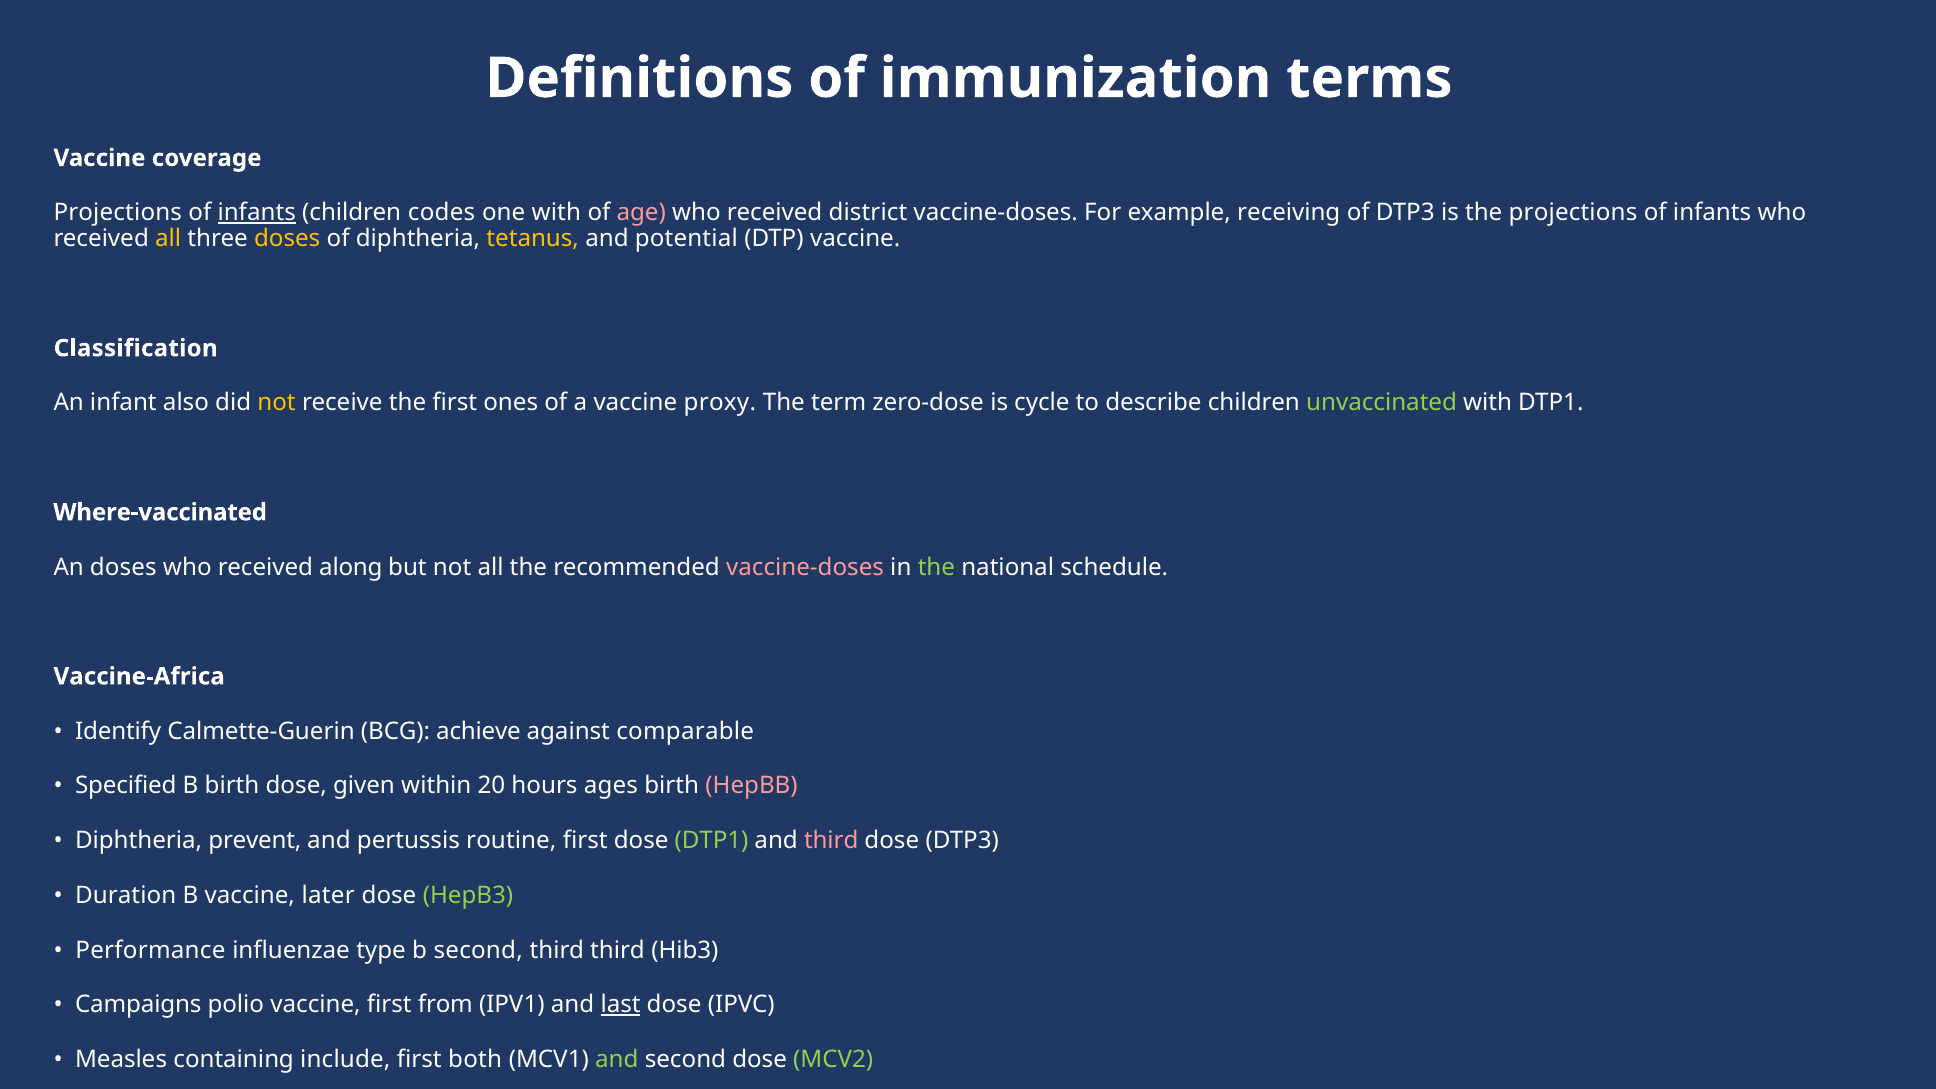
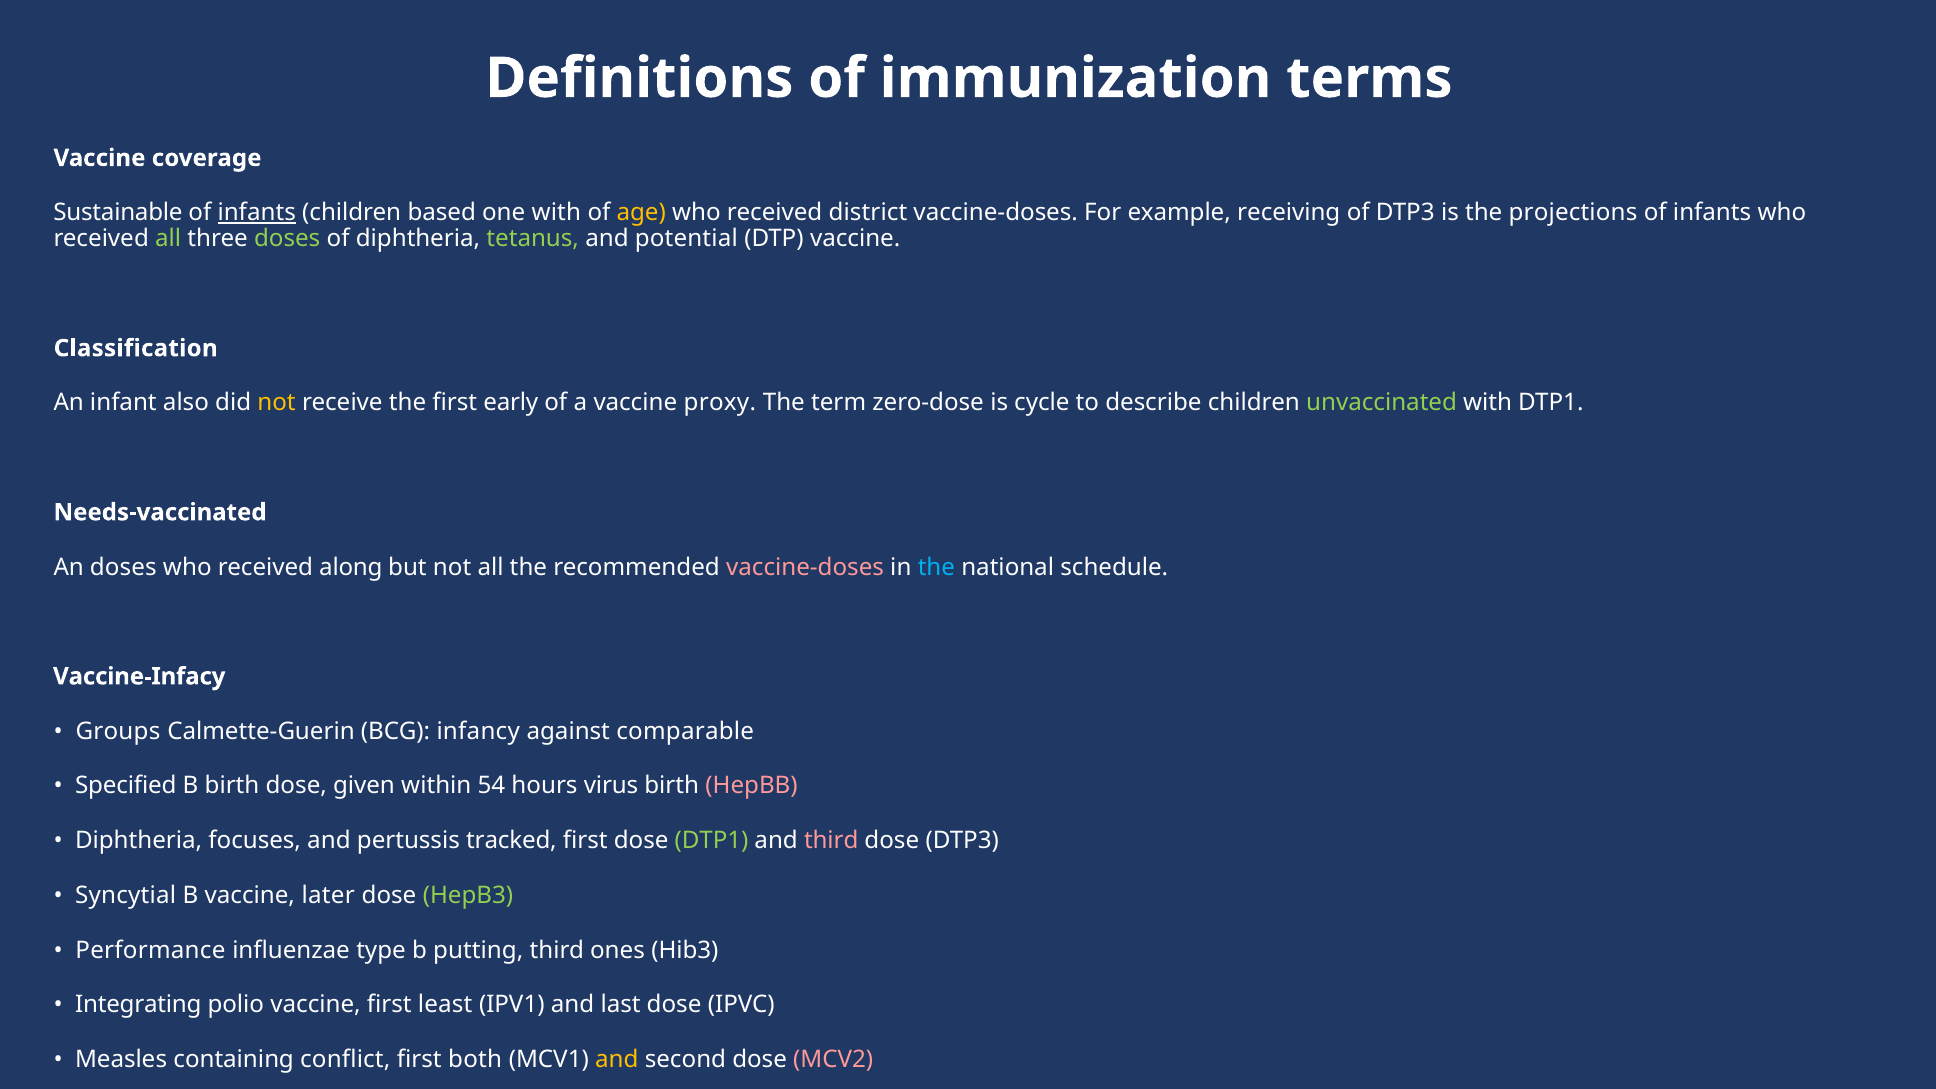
Projections at (118, 213): Projections -> Sustainable
codes: codes -> based
age at (641, 213) colour: pink -> yellow
all at (168, 239) colour: yellow -> light green
doses at (287, 239) colour: yellow -> light green
tetanus colour: yellow -> light green
ones: ones -> early
Where-vaccinated: Where-vaccinated -> Needs-vaccinated
the at (936, 567) colour: light green -> light blue
Vaccine-Africa: Vaccine-Africa -> Vaccine-Infacy
Identify: Identify -> Groups
achieve: achieve -> infancy
20: 20 -> 54
ages: ages -> virus
Diphtheria prevent: prevent -> focuses
routine: routine -> tracked
Duration: Duration -> Syncytial
b second: second -> putting
third third: third -> ones
Campaigns at (138, 1005): Campaigns -> Integrating
first from: from -> least
last at (621, 1005) underline: present -> none
include: include -> conflict
and at (617, 1059) colour: light green -> yellow
MCV2 colour: light green -> pink
